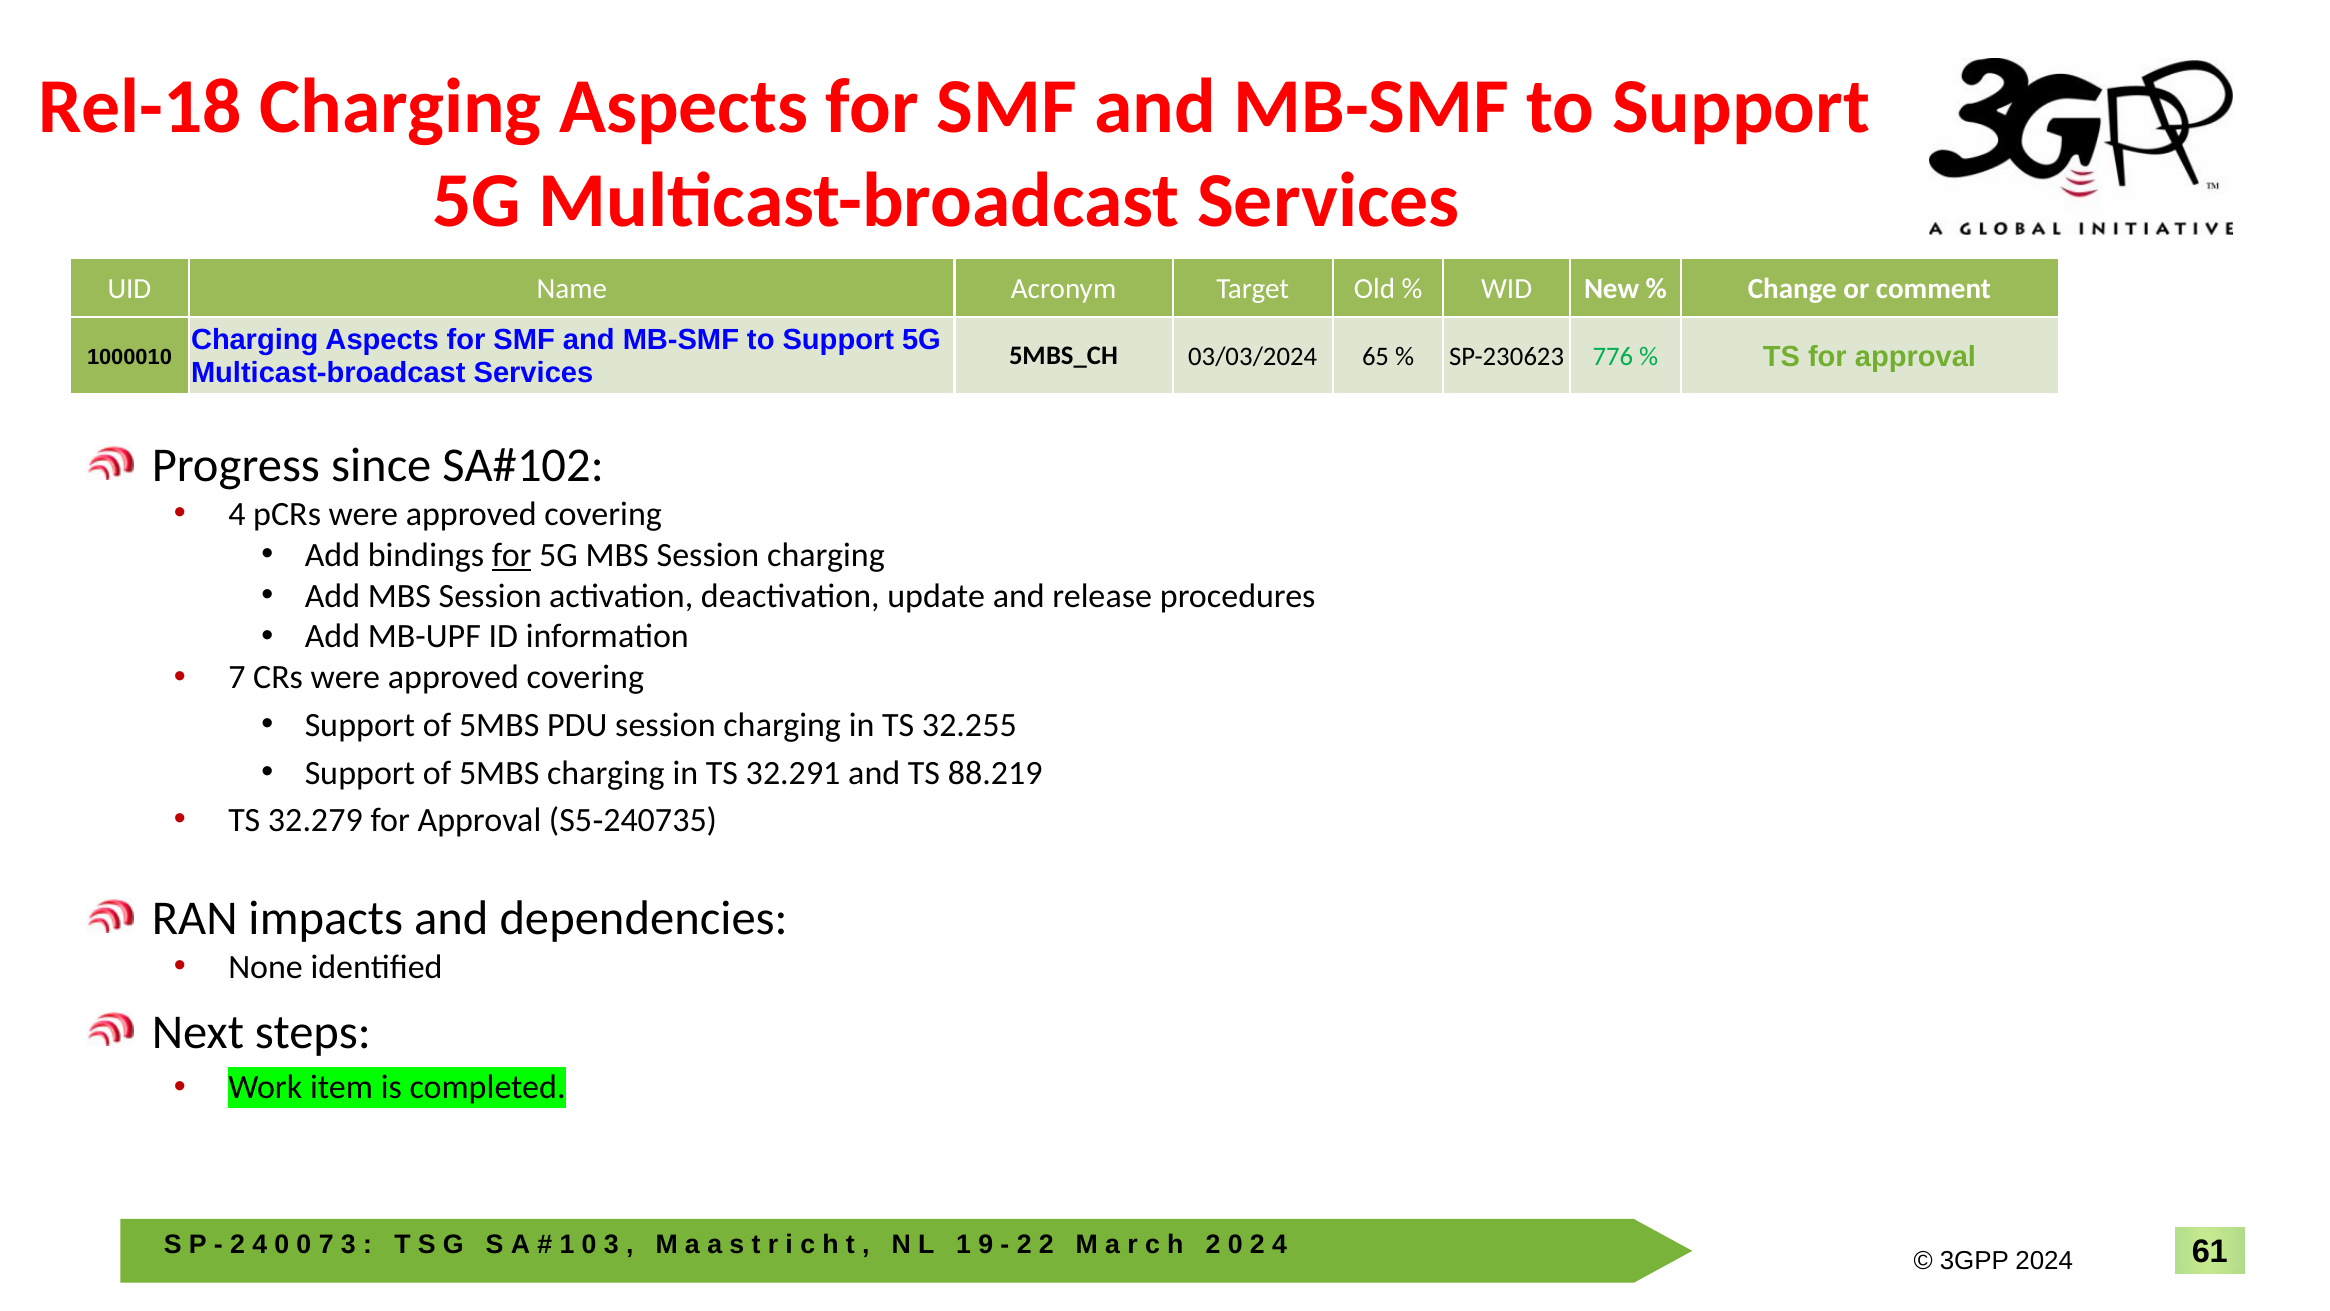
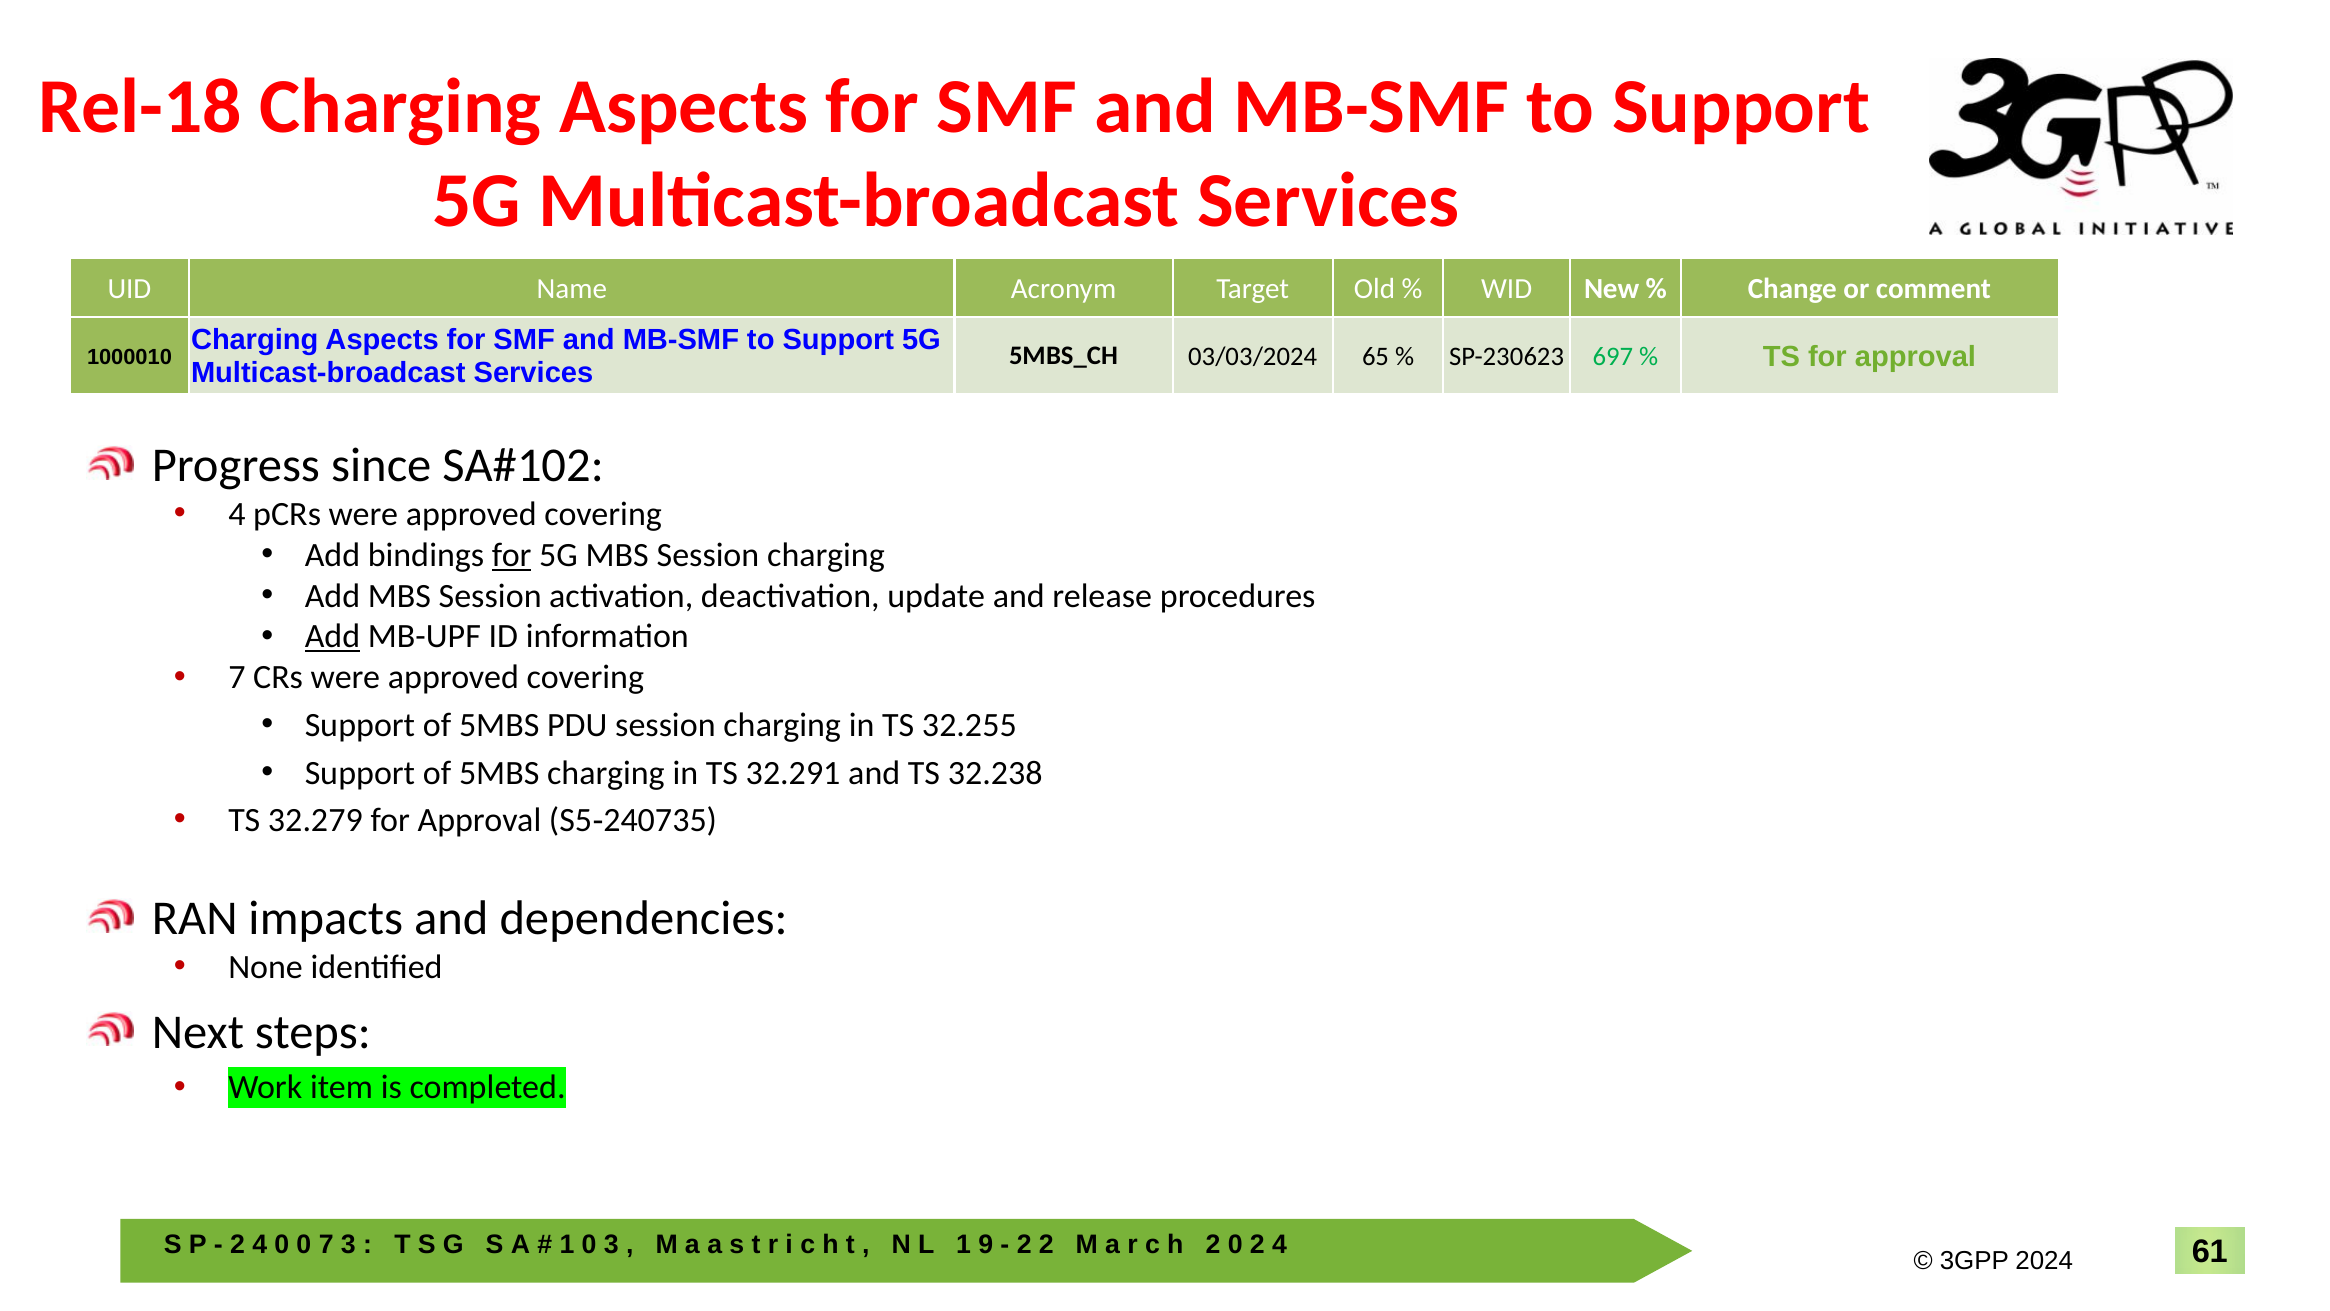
776: 776 -> 697
Add at (332, 637) underline: none -> present
88.219: 88.219 -> 32.238
